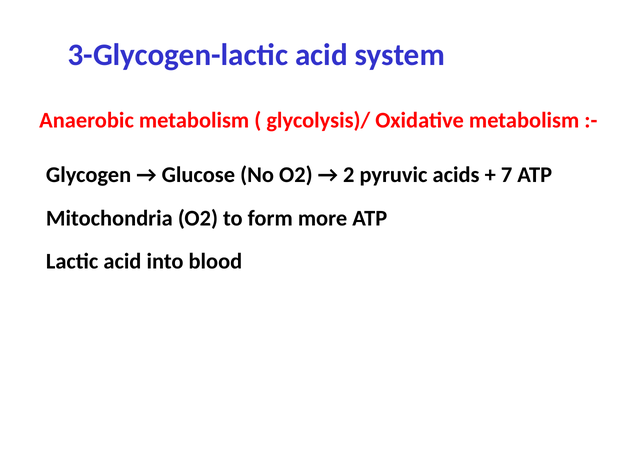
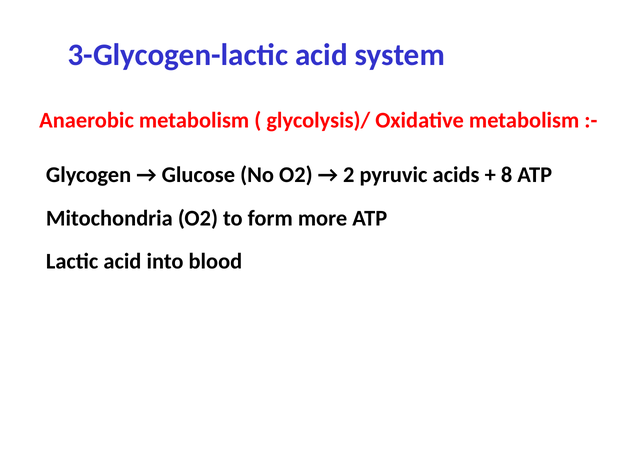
7: 7 -> 8
